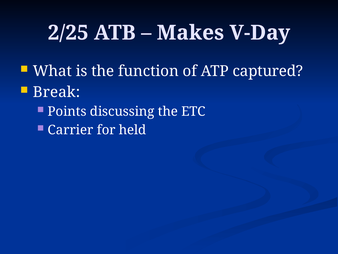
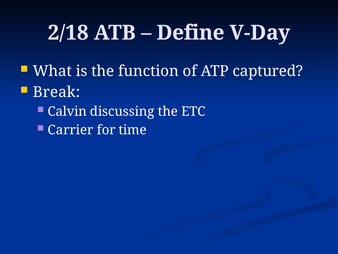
2/25: 2/25 -> 2/18
Makes: Makes -> Define
Points: Points -> Calvin
held: held -> time
